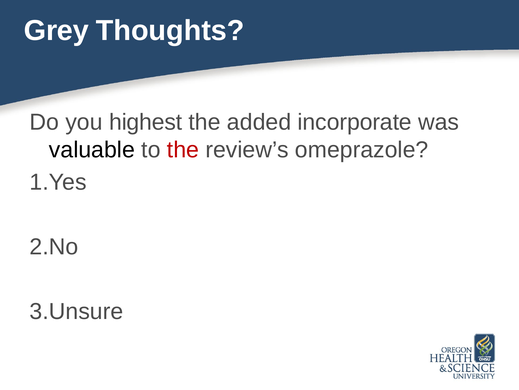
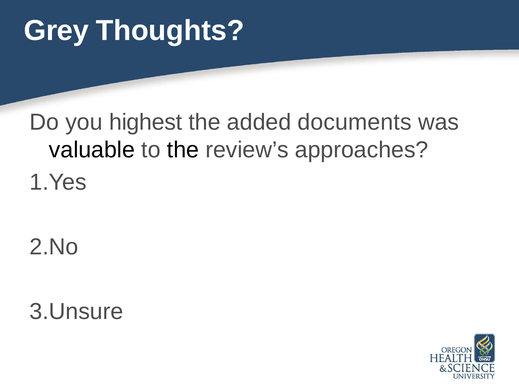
incorporate: incorporate -> documents
the at (183, 150) colour: red -> black
omeprazole: omeprazole -> approaches
